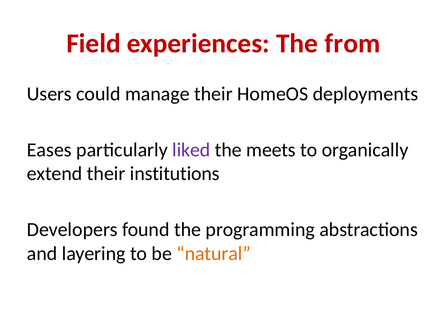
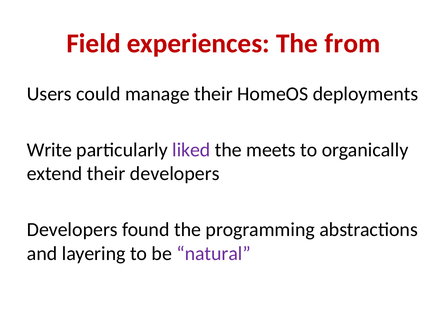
Eases: Eases -> Write
their institutions: institutions -> developers
natural colour: orange -> purple
